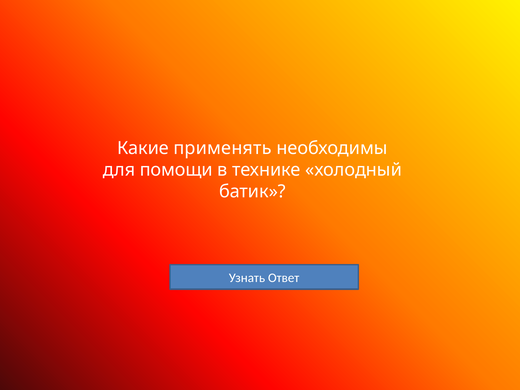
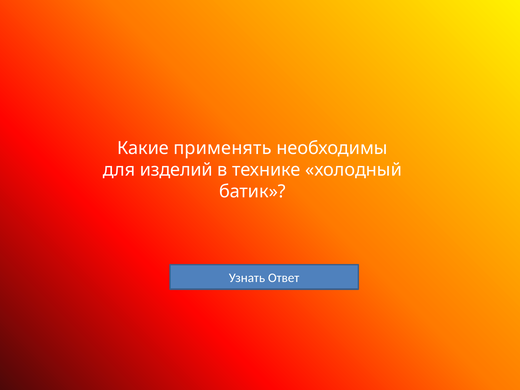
помощи: помощи -> изделий
